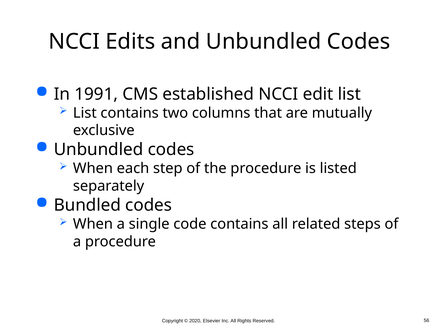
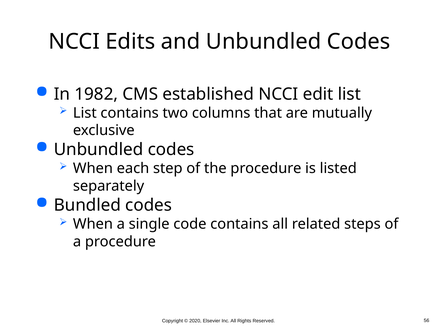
1991: 1991 -> 1982
